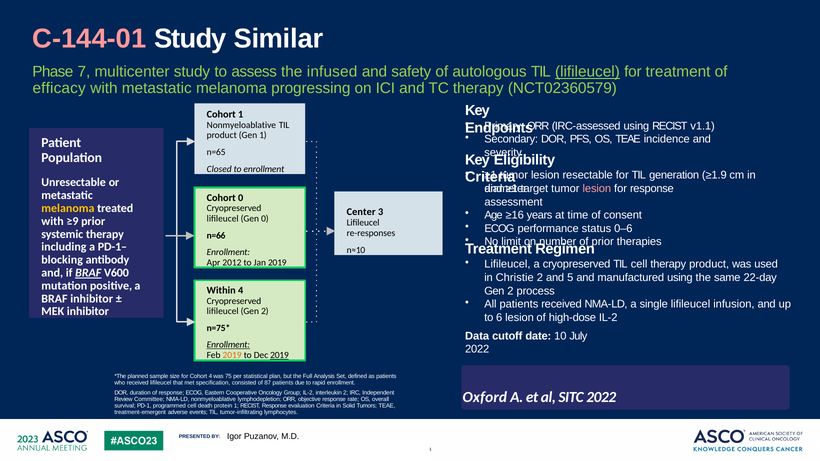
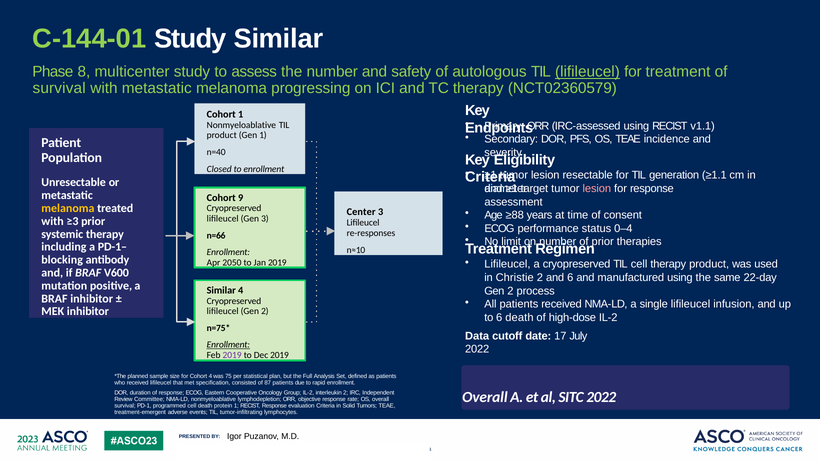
C-144-01 colour: pink -> light green
7: 7 -> 8
the infused: infused -> number
efficacy at (59, 88): efficacy -> survival
n=65: n=65 -> n=40
≥1.9: ≥1.9 -> ≥1.1
Cohort 0: 0 -> 9
≥16: ≥16 -> ≥88
Gen 0: 0 -> 3
≥9: ≥9 -> ≥3
0–6: 0–6 -> 0–4
2012: 2012 -> 2050
BRAF at (88, 273) underline: present -> none
and 5: 5 -> 6
Within at (221, 291): Within -> Similar
6 lesion: lesion -> death
10: 10 -> 17
2019 at (232, 356) colour: orange -> purple
2019 at (279, 356) underline: present -> none
Oxford at (485, 397): Oxford -> Overall
